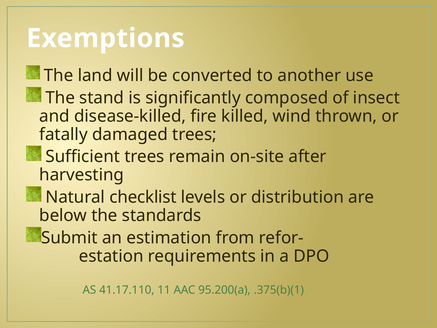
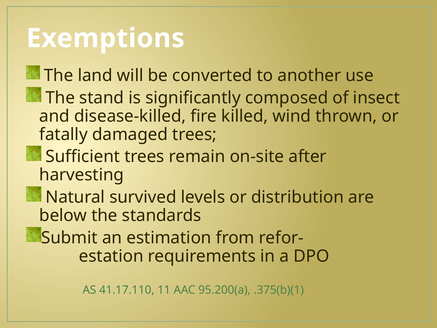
checklist: checklist -> survived
